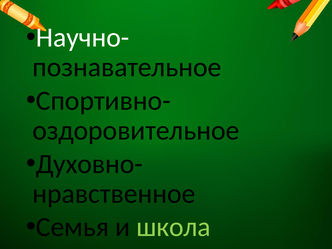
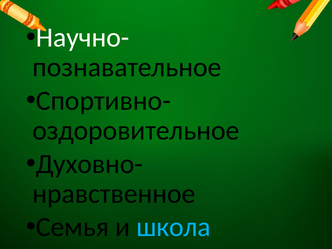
школа colour: light green -> light blue
